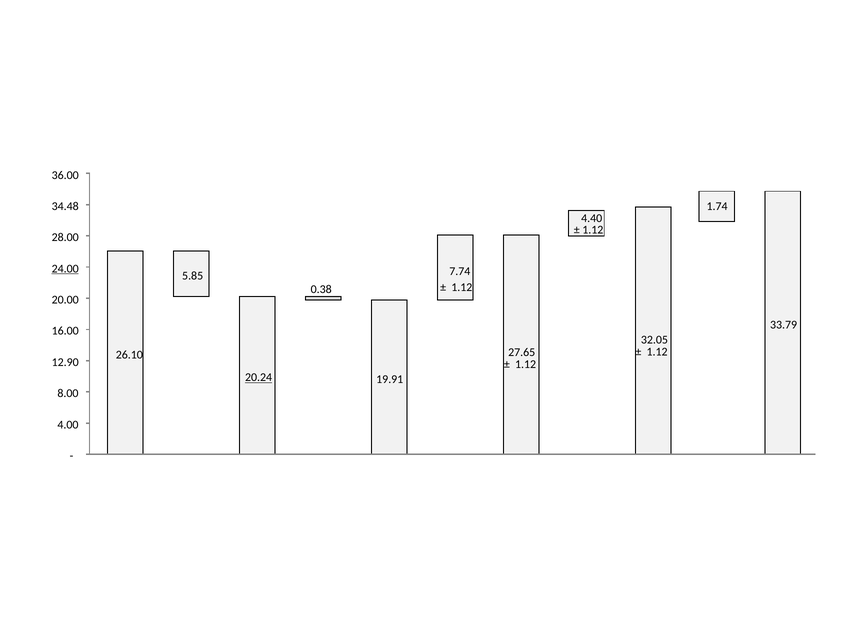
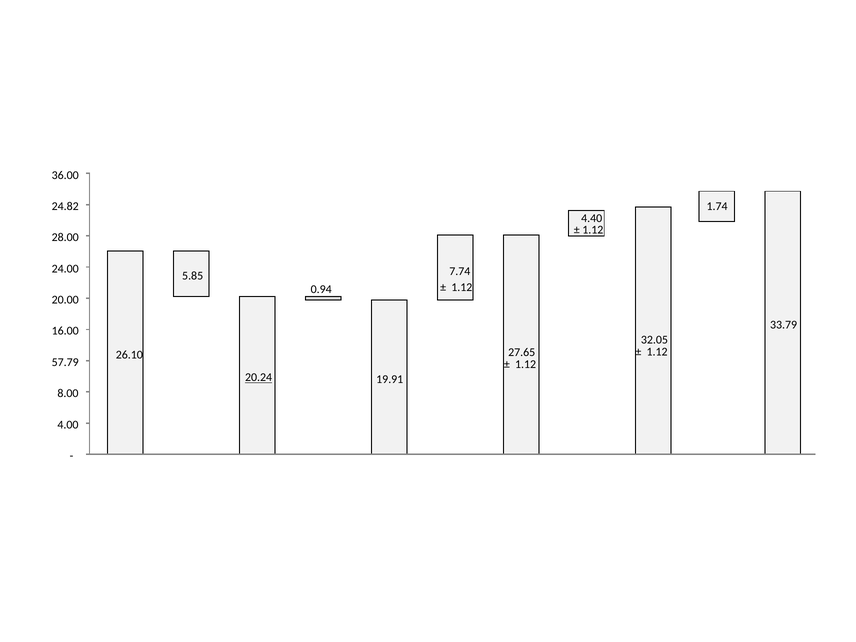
34.48: 34.48 -> 24.82
24.00 underline: present -> none
0.38: 0.38 -> 0.94
12.90: 12.90 -> 57.79
